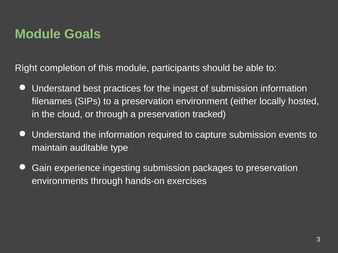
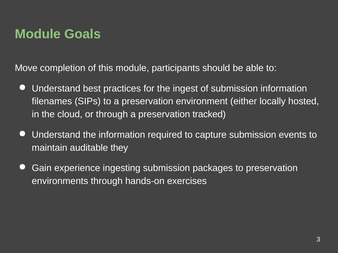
Right: Right -> Move
type: type -> they
